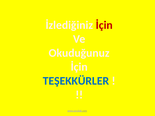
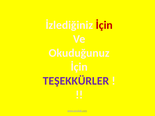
TEŞEKKÜRLER colour: blue -> purple
